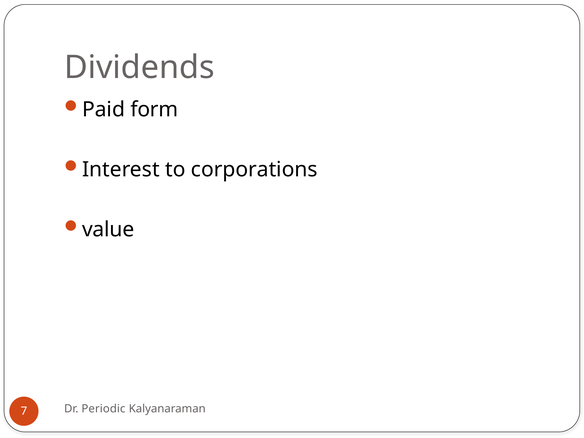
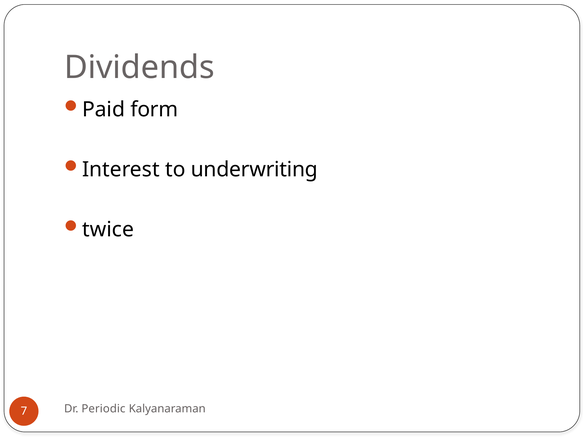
corporations: corporations -> underwriting
value: value -> twice
